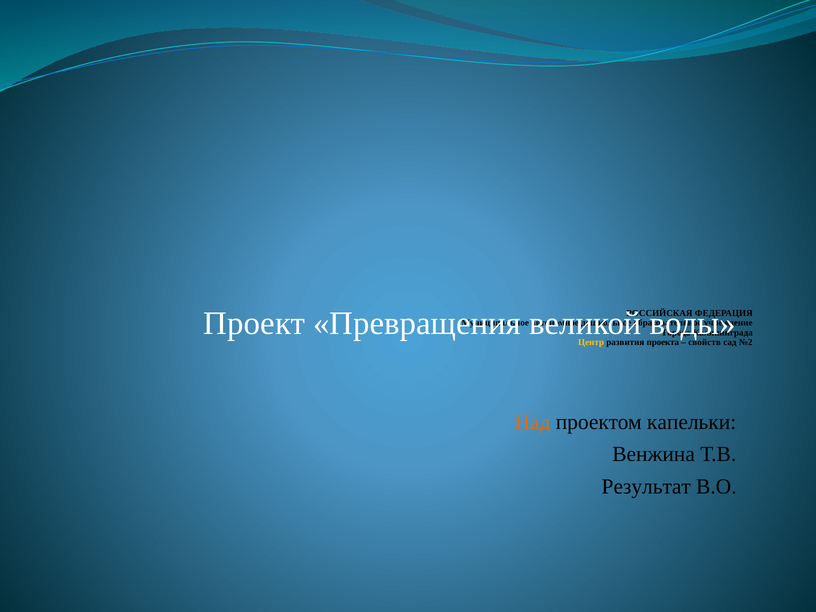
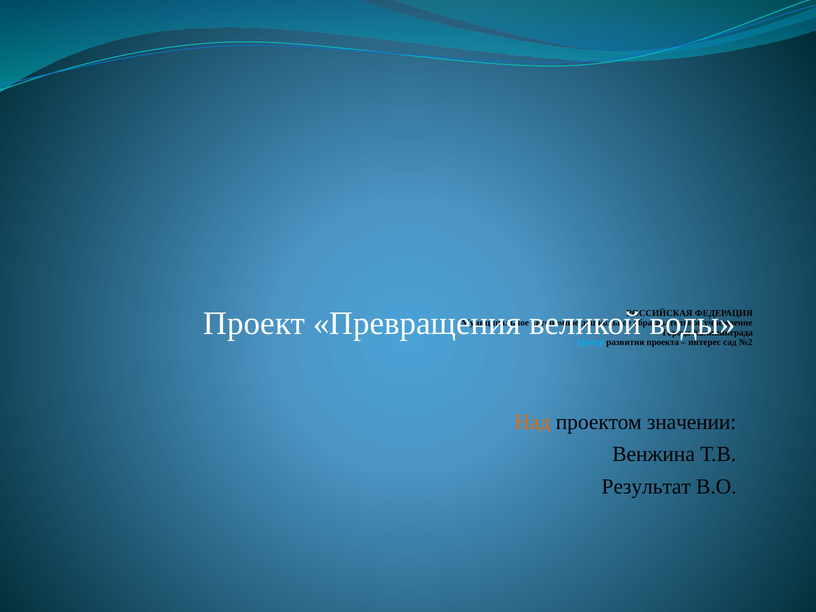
Центр colour: yellow -> light blue
свойств: свойств -> интерес
капельки: капельки -> значении
